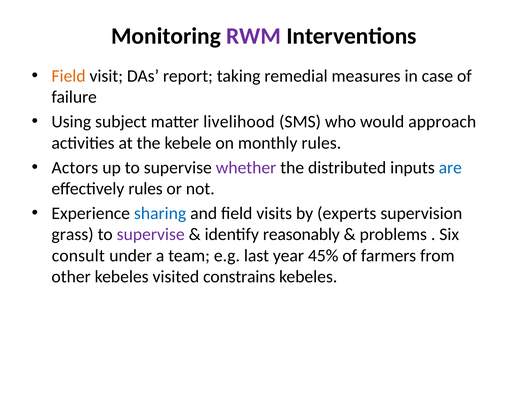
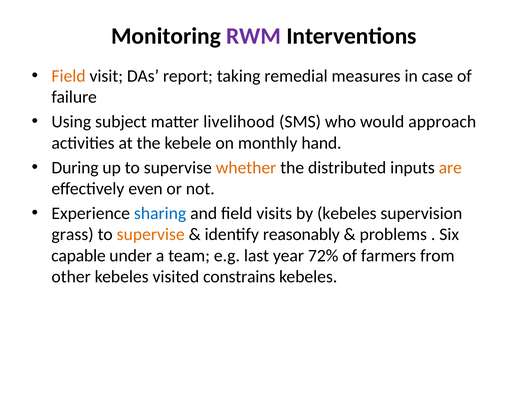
monthly rules: rules -> hand
Actors: Actors -> During
whether colour: purple -> orange
are colour: blue -> orange
effectively rules: rules -> even
by experts: experts -> kebeles
supervise at (151, 234) colour: purple -> orange
consult: consult -> capable
45%: 45% -> 72%
